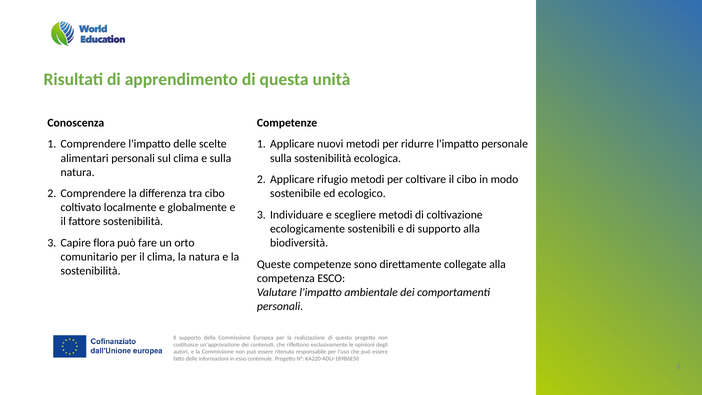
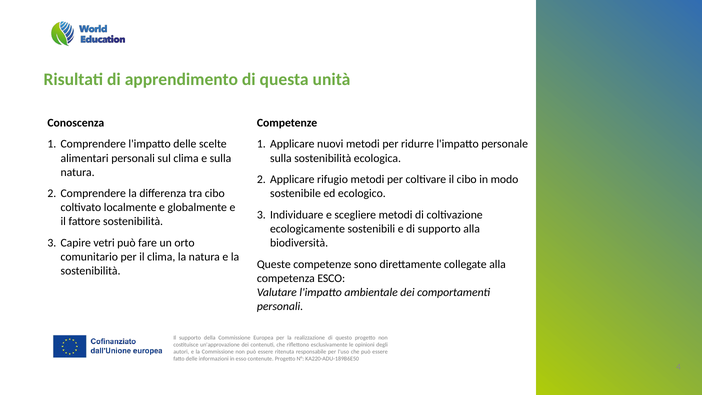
flora: flora -> vetri
